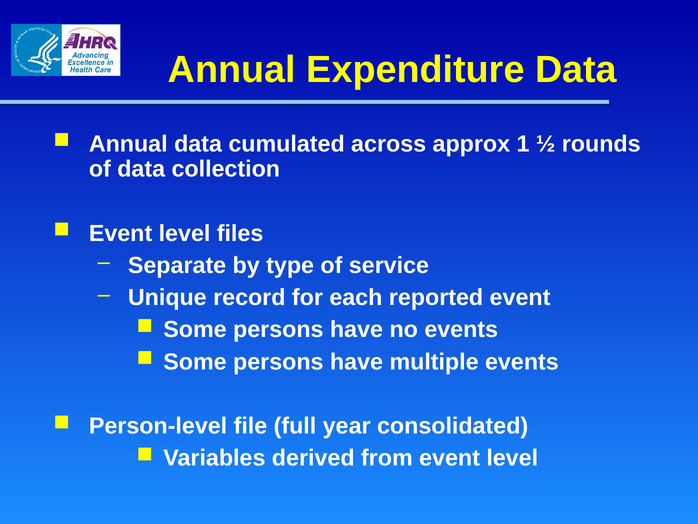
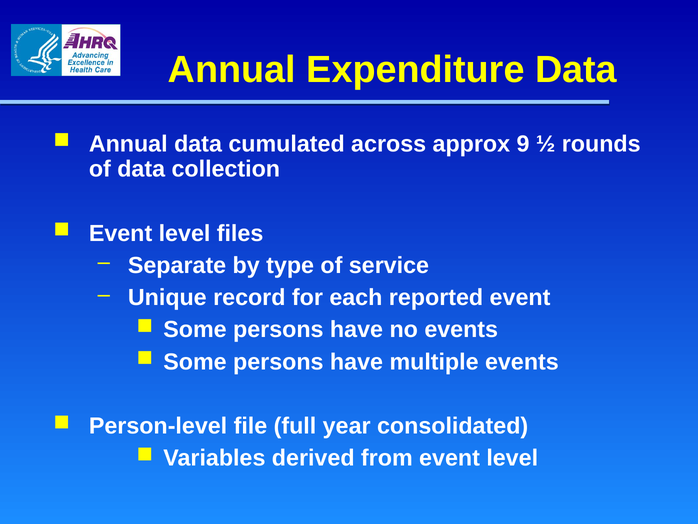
1: 1 -> 9
